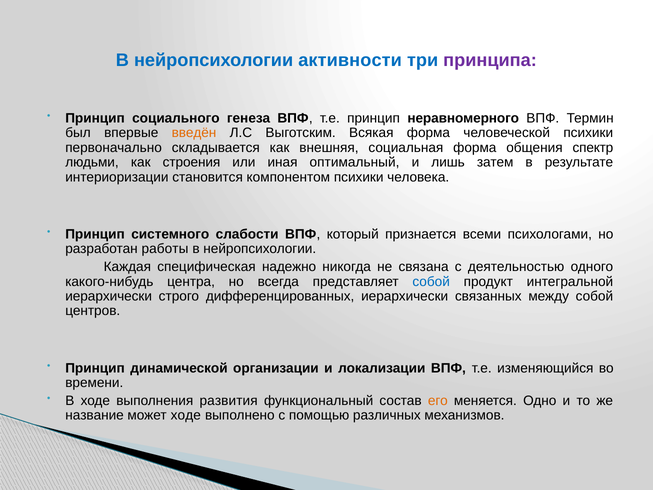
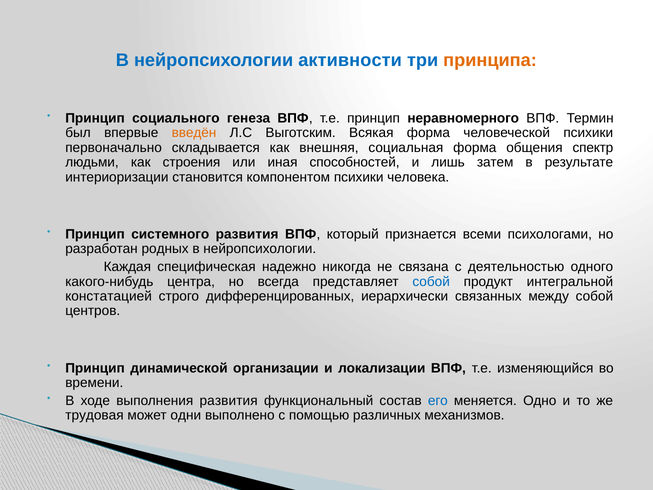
принципа colour: purple -> orange
оптимальный: оптимальный -> способностей
системного слабости: слабости -> развития
работы: работы -> родных
иерархически at (109, 296): иерархически -> констатацией
его colour: orange -> blue
название: название -> трудовая
может ходе: ходе -> одни
